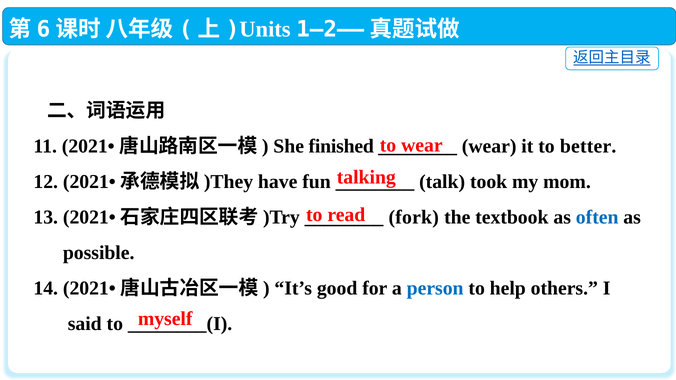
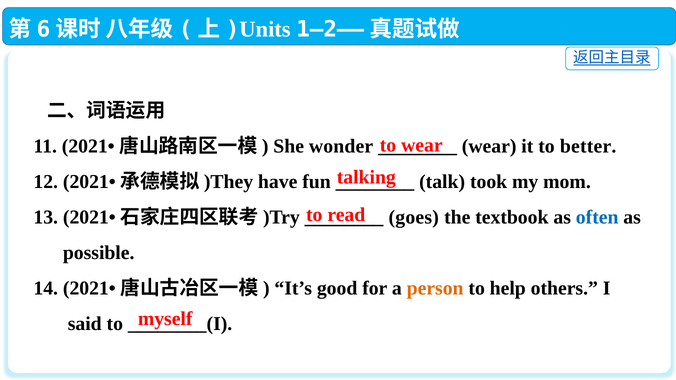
finished: finished -> wonder
fork: fork -> goes
person colour: blue -> orange
